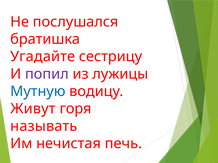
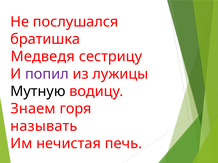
Угадайте: Угадайте -> Медведя
Мутную colour: blue -> black
Живут: Живут -> Знаем
